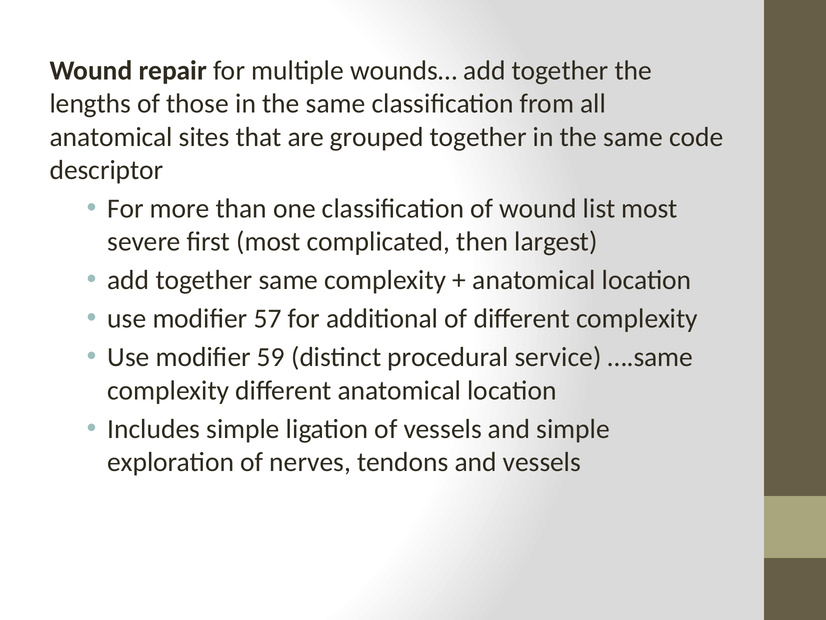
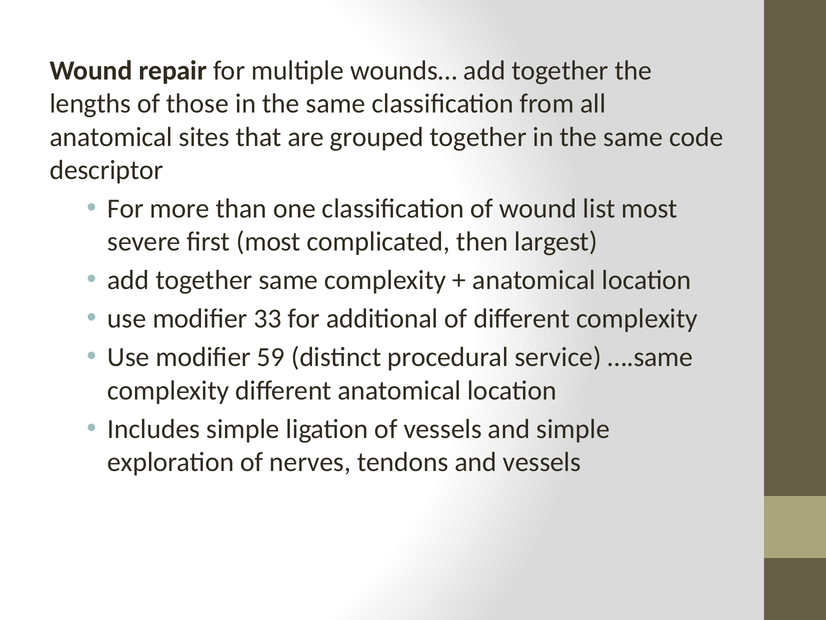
57: 57 -> 33
